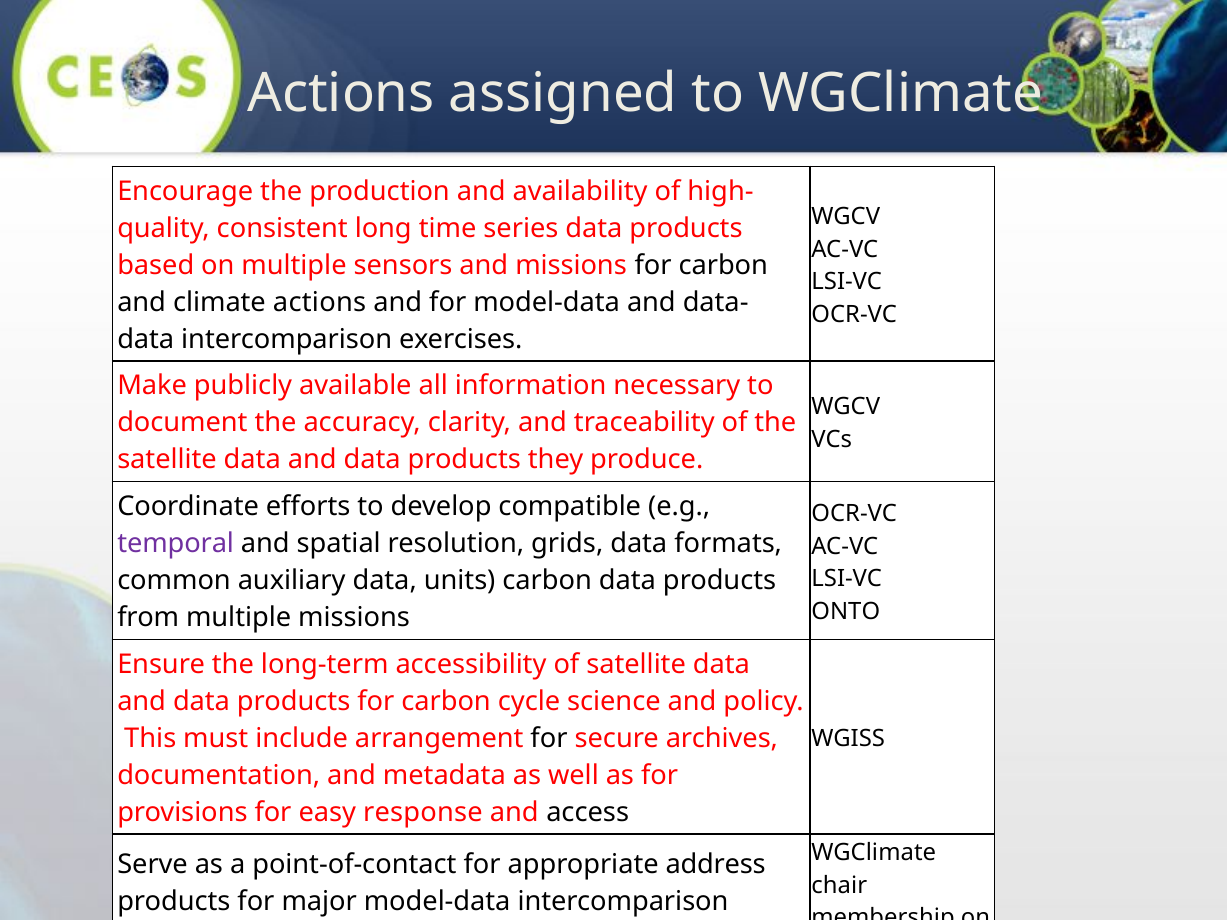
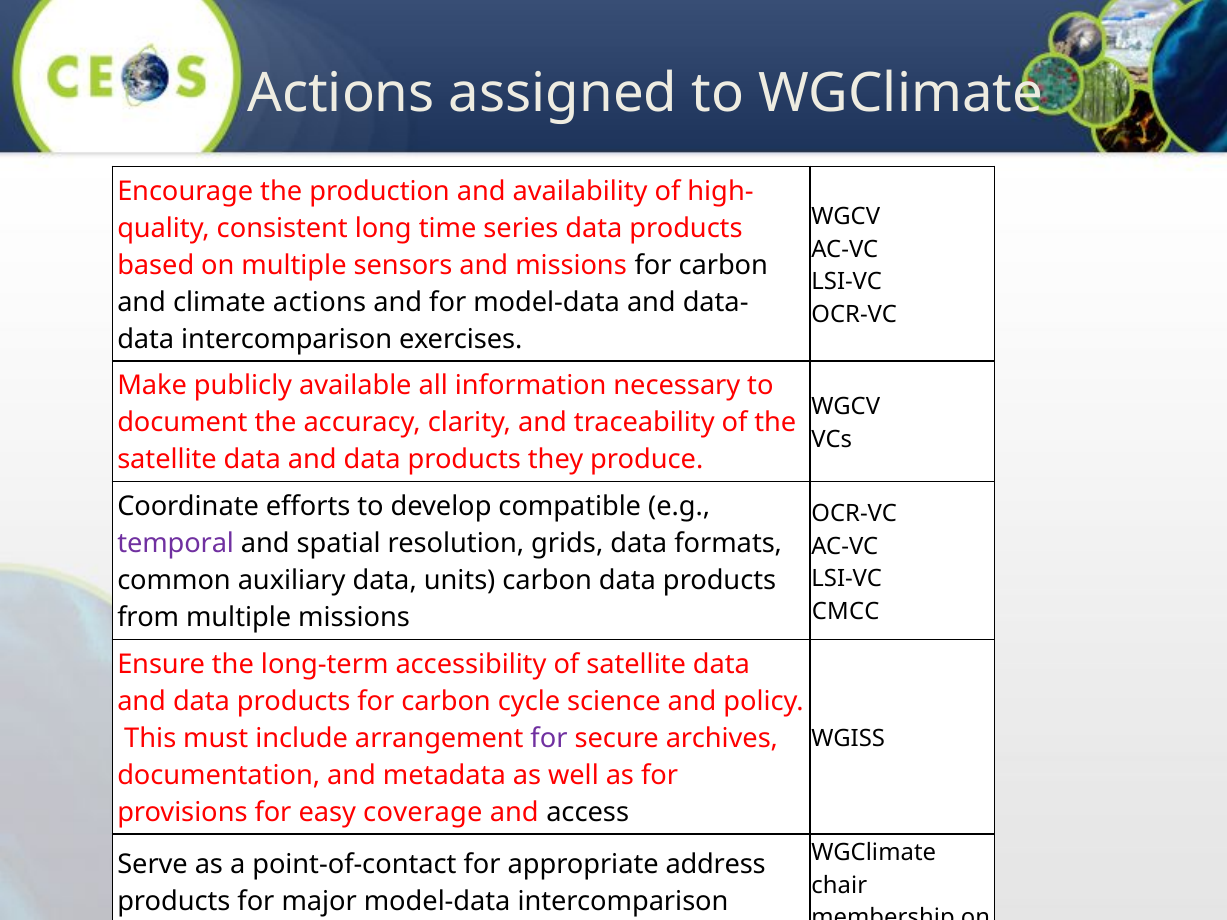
ONTO: ONTO -> CMCC
for at (549, 738) colour: black -> purple
response: response -> coverage
